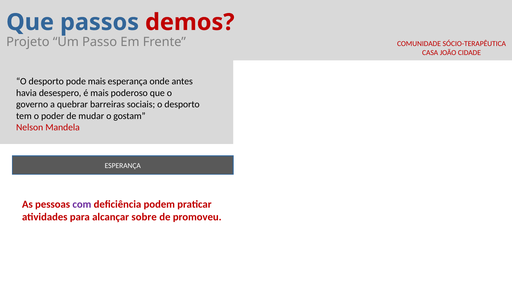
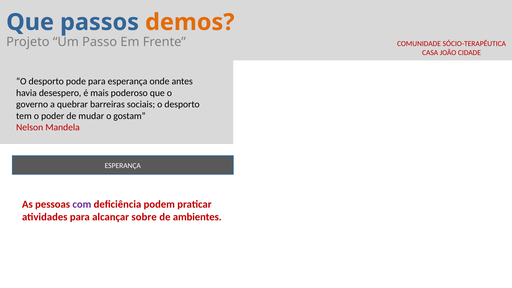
demos colour: red -> orange
pode mais: mais -> para
promoveu: promoveu -> ambientes
